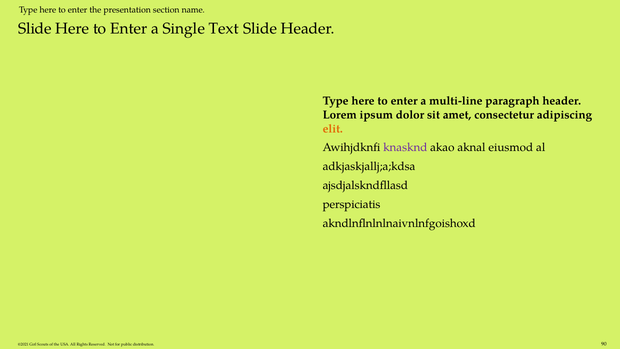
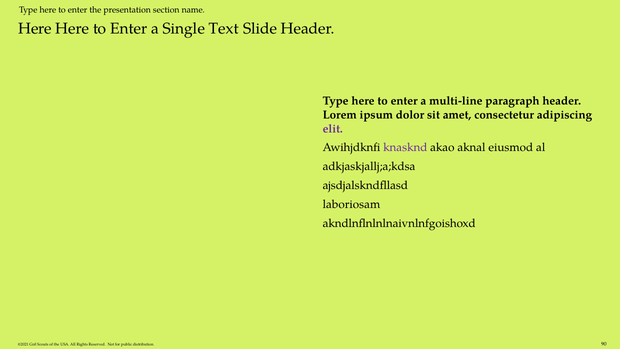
Slide at (35, 29): Slide -> Here
elit colour: orange -> purple
perspiciatis: perspiciatis -> laboriosam
